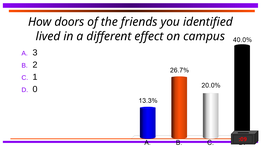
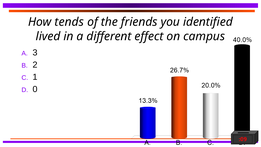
doors: doors -> tends
